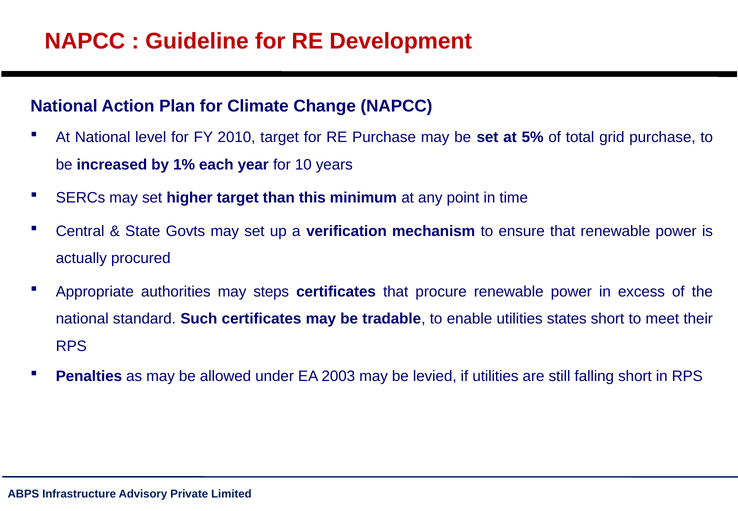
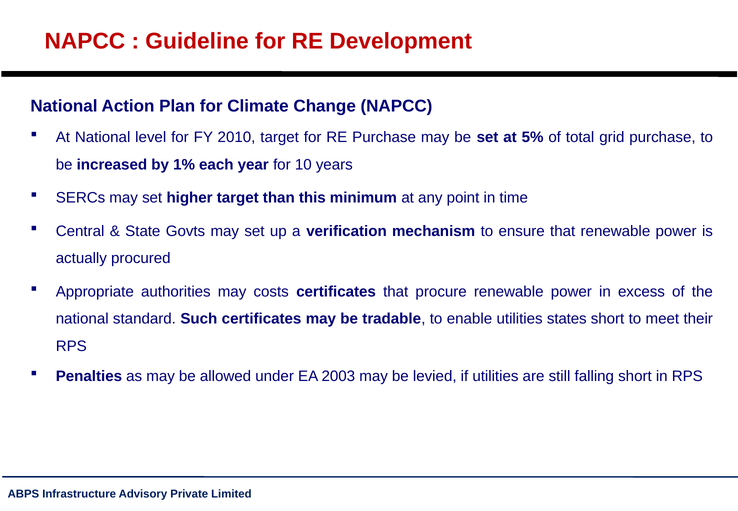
steps: steps -> costs
